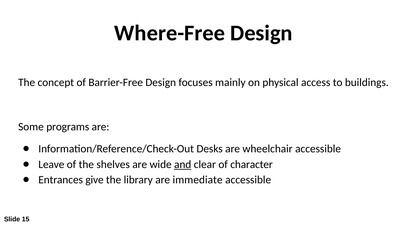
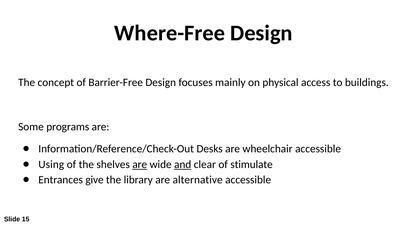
Leave: Leave -> Using
are at (140, 164) underline: none -> present
character: character -> stimulate
immediate: immediate -> alternative
